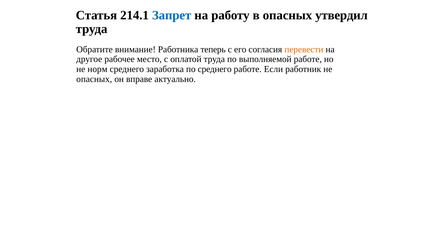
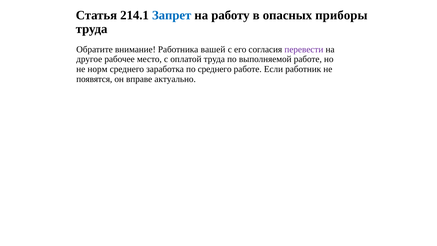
утвердил: утвердил -> приборы
теперь: теперь -> вашей
перевести colour: orange -> purple
опасных at (94, 79): опасных -> появятся
